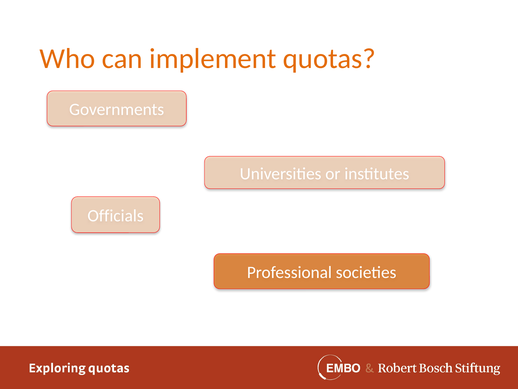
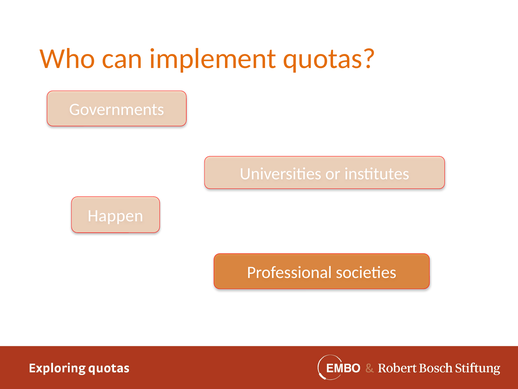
Officials: Officials -> Happen
